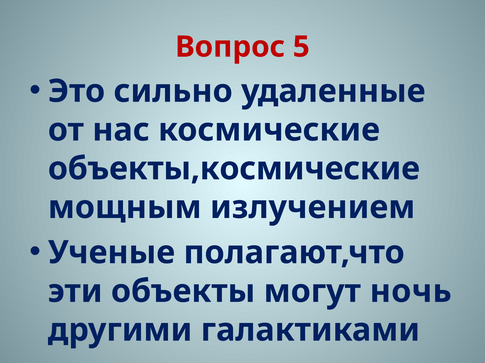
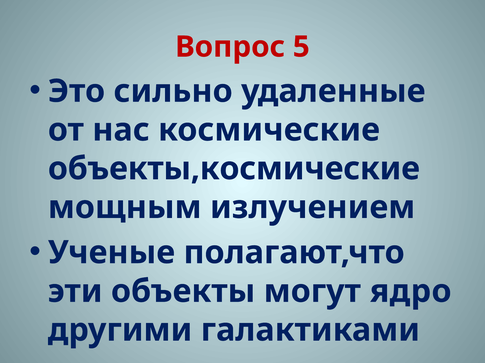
ночь: ночь -> ядро
